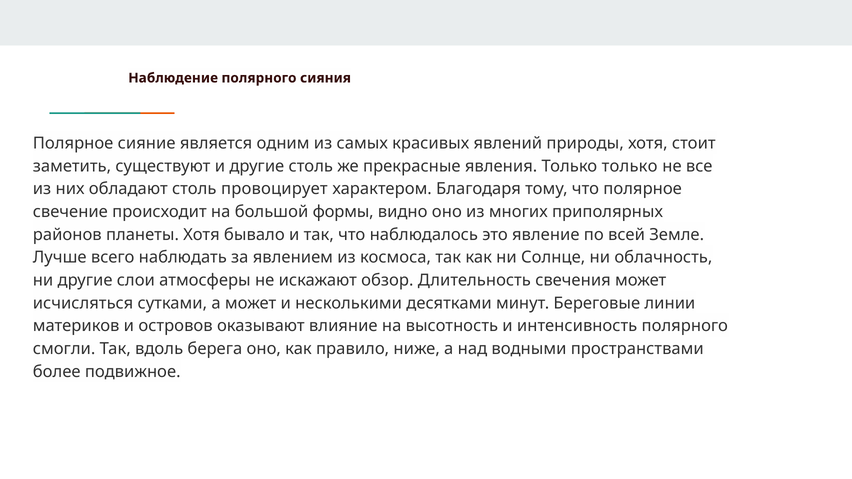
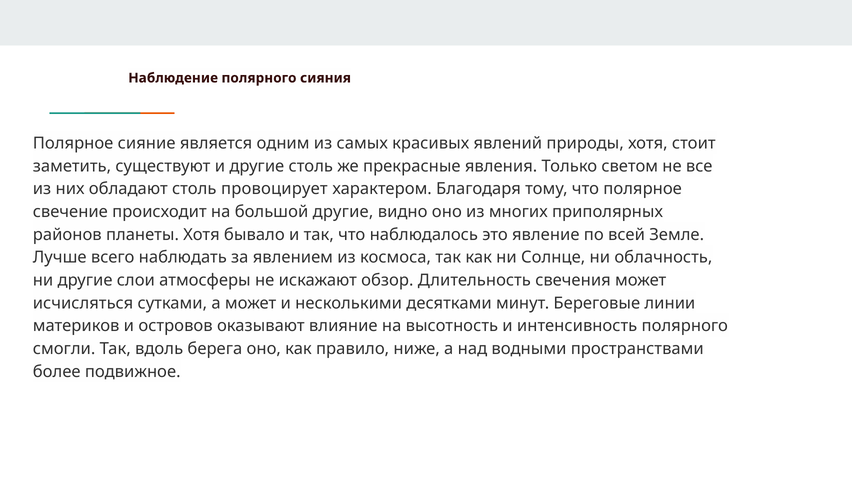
Только только: только -> светом
большой формы: формы -> другие
